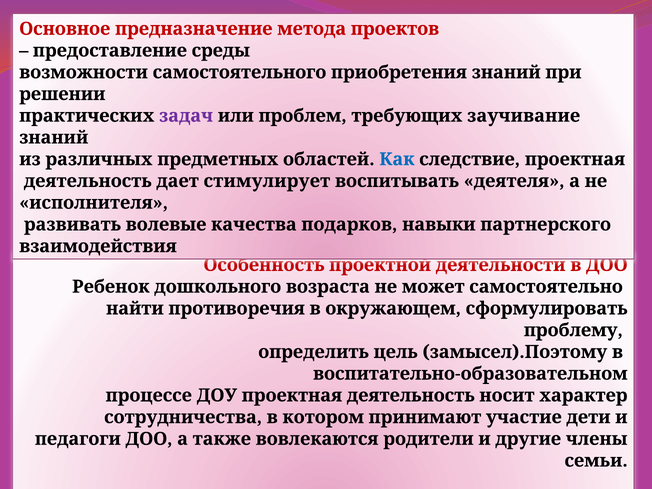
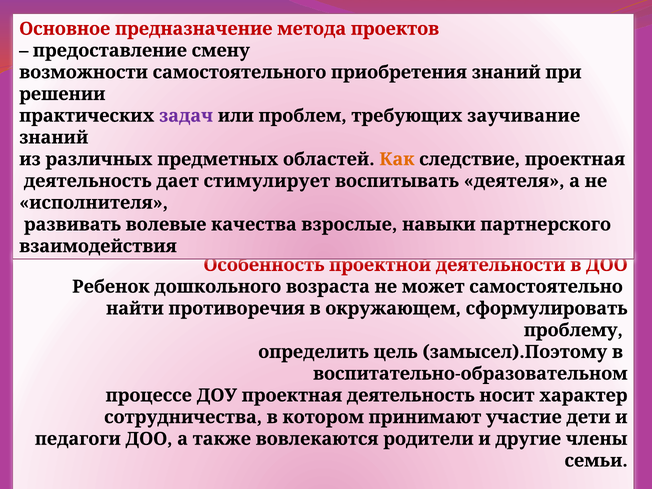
среды: среды -> смену
Как colour: blue -> orange
подарков: подарков -> взрослые
